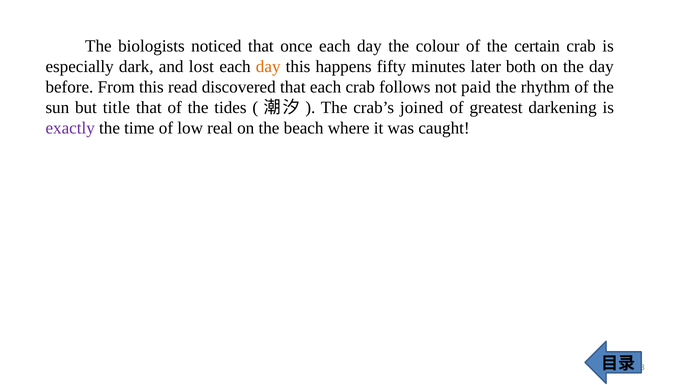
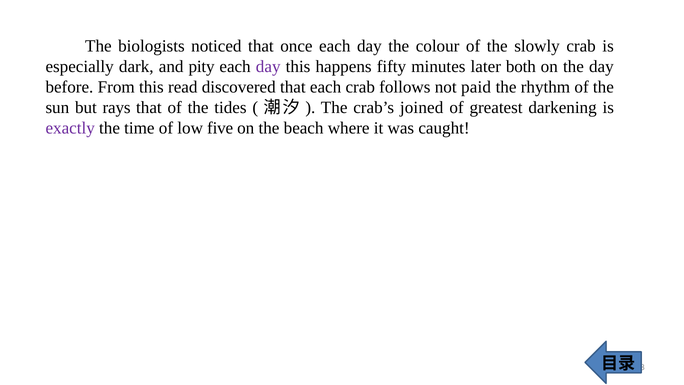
certain: certain -> slowly
lost: lost -> pity
day at (268, 66) colour: orange -> purple
title: title -> rays
real: real -> five
